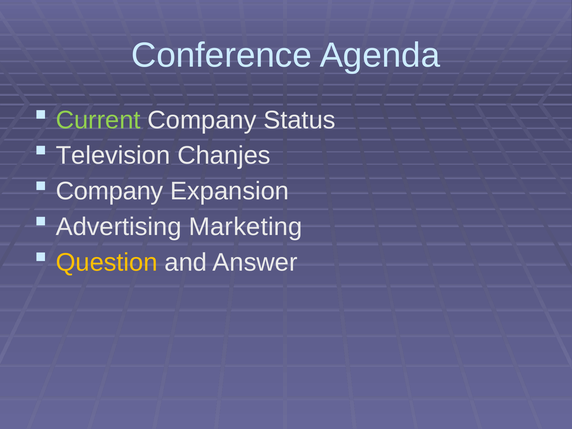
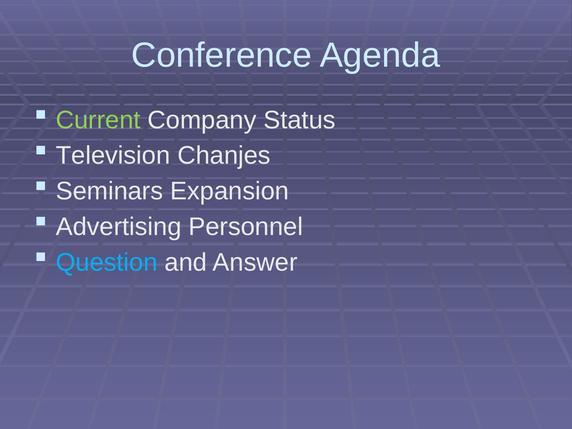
Company at (110, 191): Company -> Seminars
Marketing: Marketing -> Personnel
Question colour: yellow -> light blue
